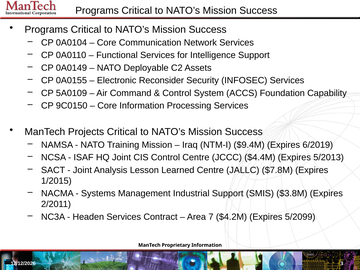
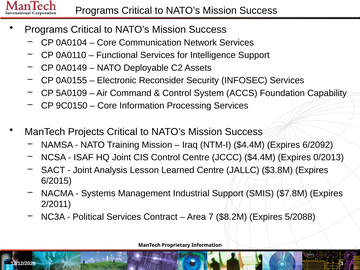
NTM-I $9.4M: $9.4M -> $4.4M
6/2019: 6/2019 -> 6/2092
5/2013: 5/2013 -> 0/2013
$7.8M: $7.8M -> $3.8M
1/2015: 1/2015 -> 6/2015
$3.8M: $3.8M -> $7.8M
Headen: Headen -> Political
$4.2M: $4.2M -> $8.2M
5/2099: 5/2099 -> 5/2088
